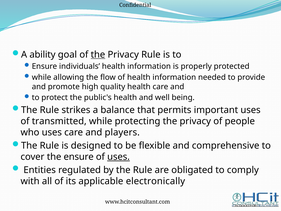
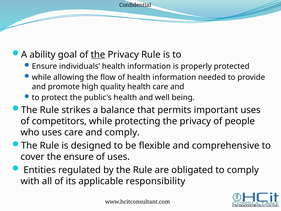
transmitted: transmitted -> competitors
and players: players -> comply
uses at (119, 157) underline: present -> none
electronically: electronically -> responsibility
